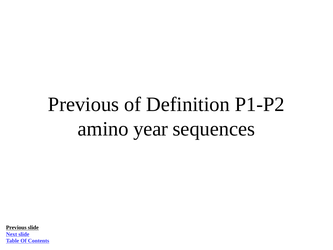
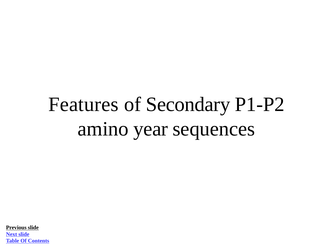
Previous at (84, 104): Previous -> Features
Definition: Definition -> Secondary
